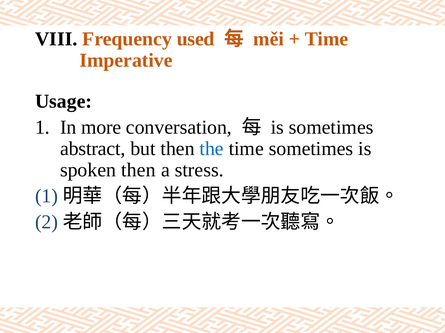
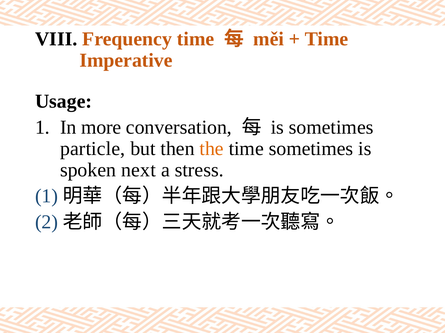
Frequency used: used -> time
abstract: abstract -> particle
the colour: blue -> orange
spoken then: then -> next
